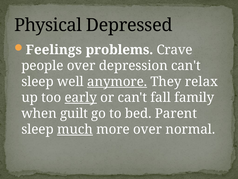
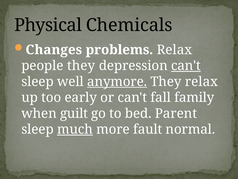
Depressed: Depressed -> Chemicals
Feelings: Feelings -> Changes
problems Crave: Crave -> Relax
people over: over -> they
can't at (186, 66) underline: none -> present
early underline: present -> none
more over: over -> fault
